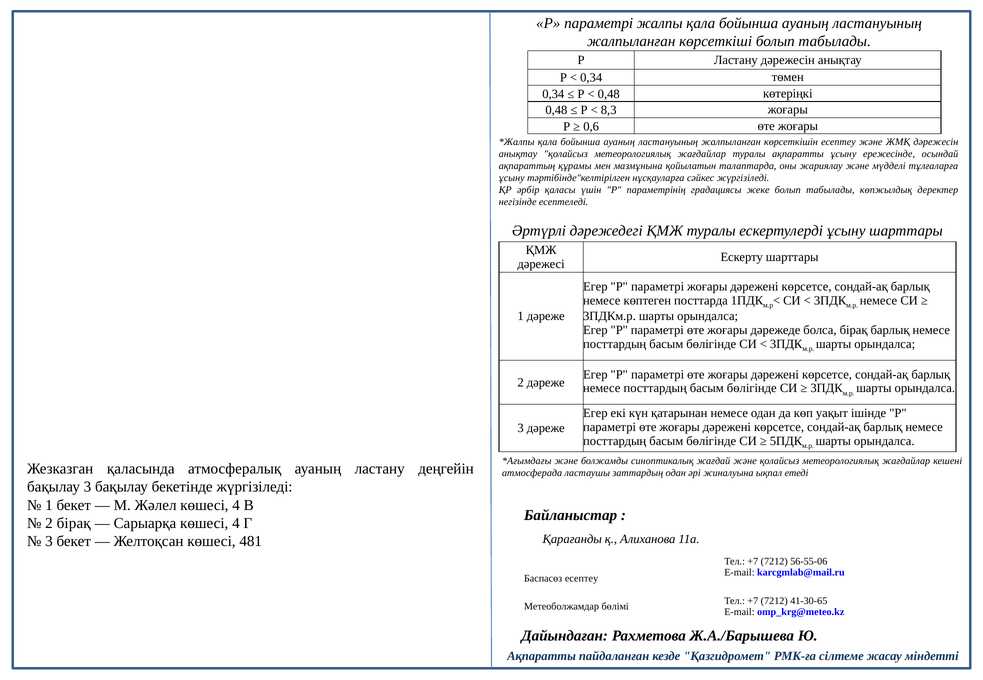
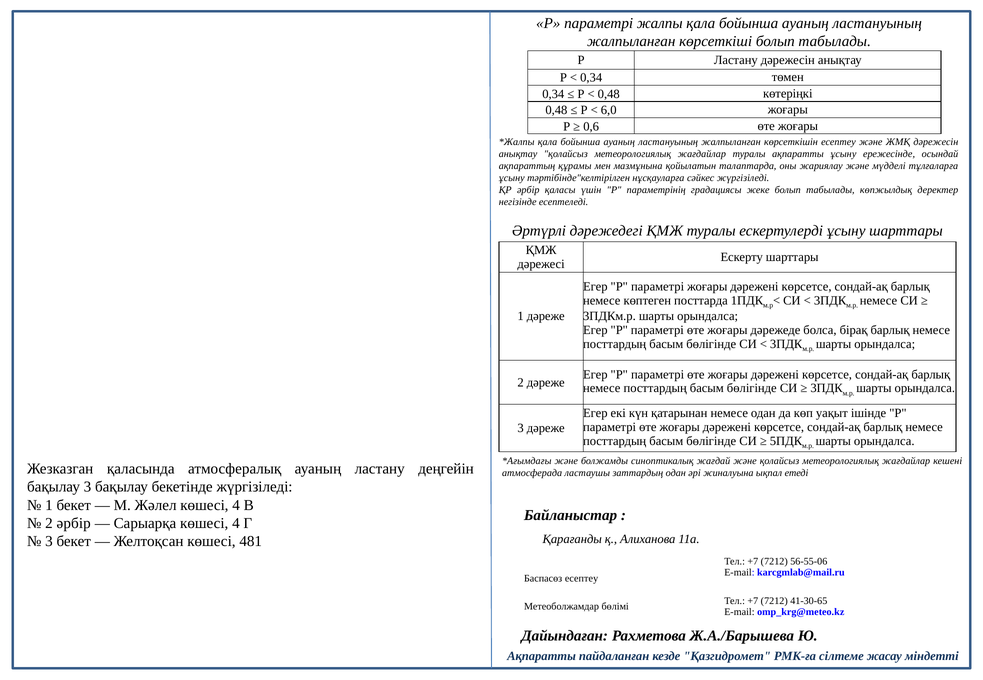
8,3: 8,3 -> 6,0
2 бірақ: бірақ -> әрбір
